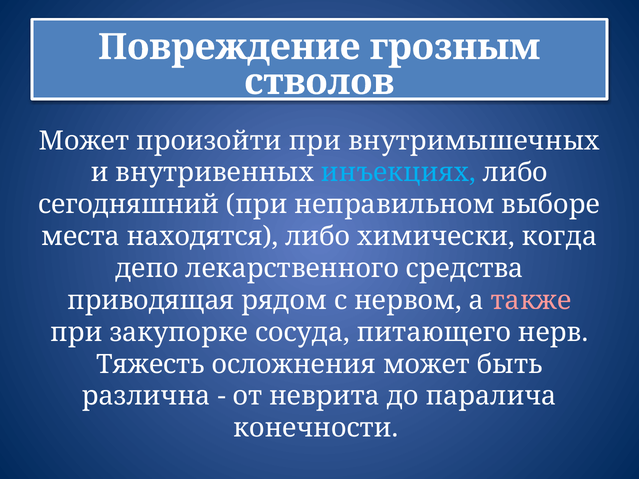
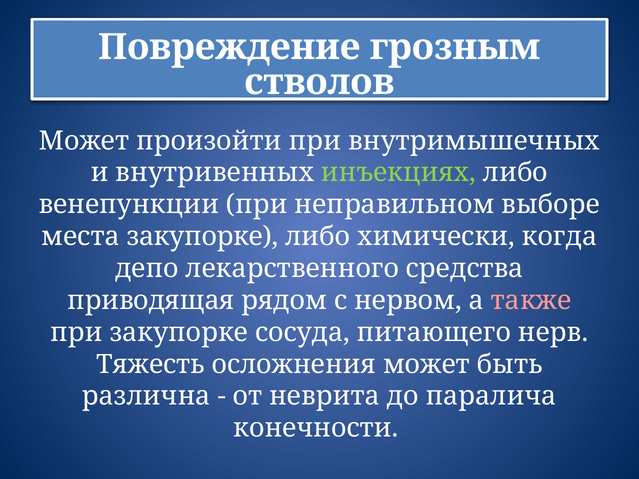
инъекциях colour: light blue -> light green
сегодняшний: сегодняшний -> венепункции
места находятся: находятся -> закупорке
